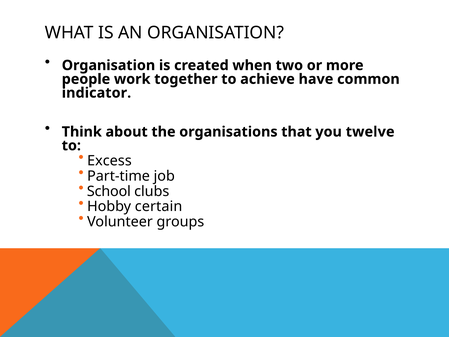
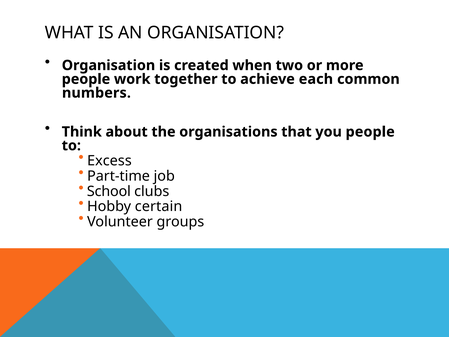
have: have -> each
indicator: indicator -> numbers
you twelve: twelve -> people
